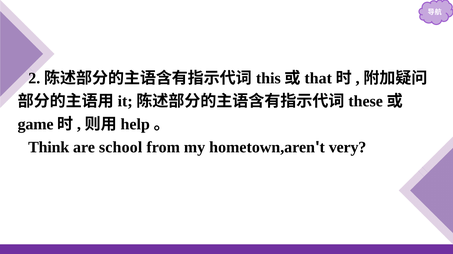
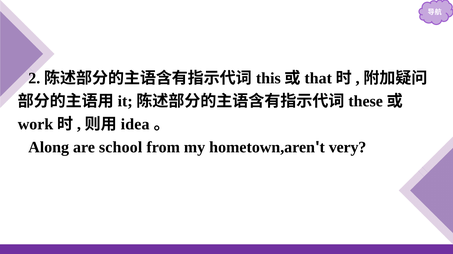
game: game -> work
help: help -> idea
Think: Think -> Along
